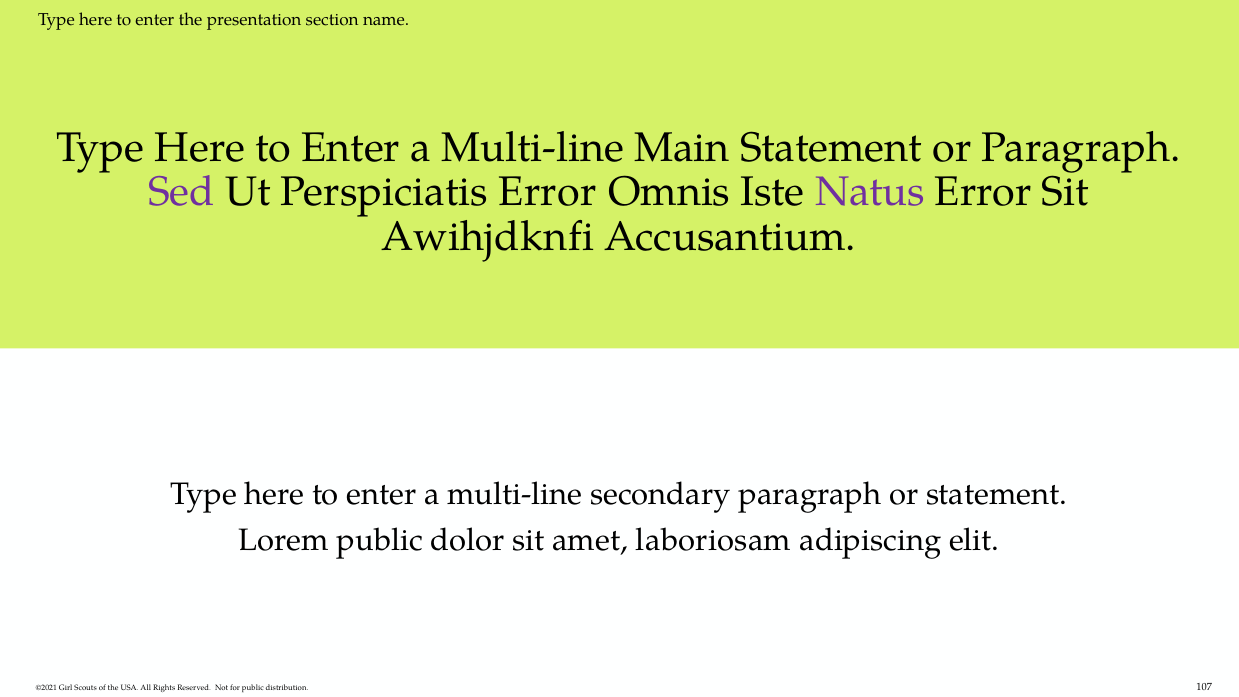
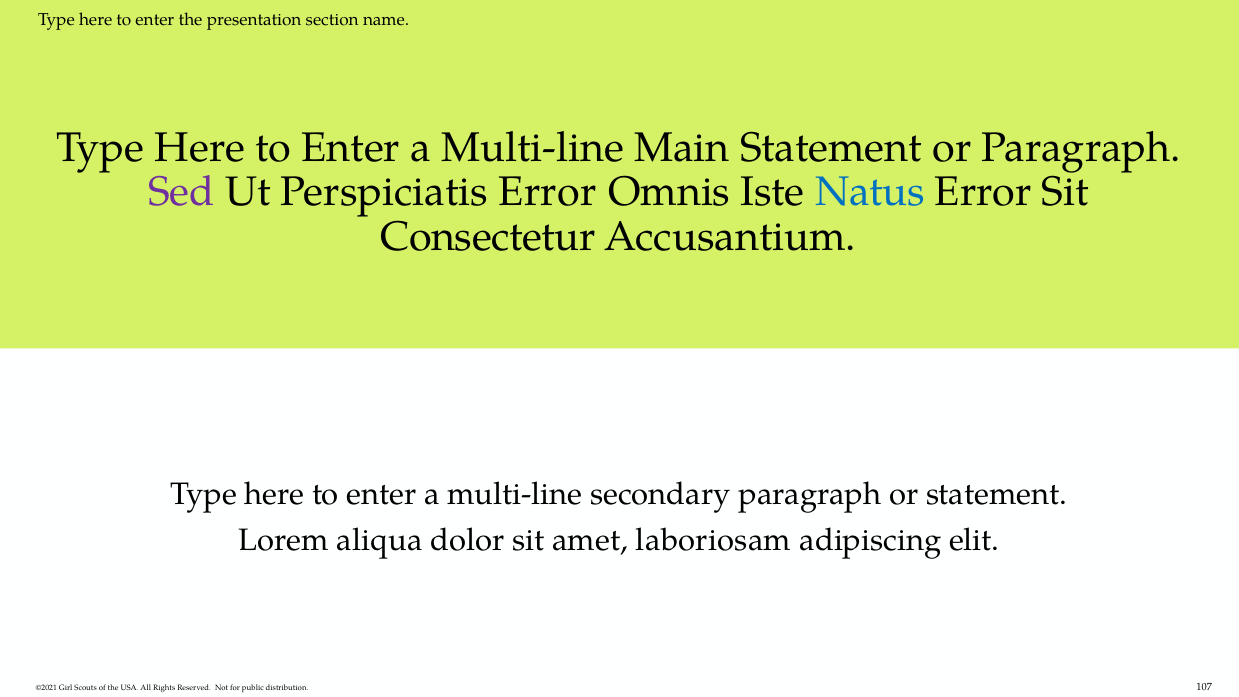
Natus colour: purple -> blue
Awihjdknfi: Awihjdknfi -> Consectetur
Lorem public: public -> aliqua
